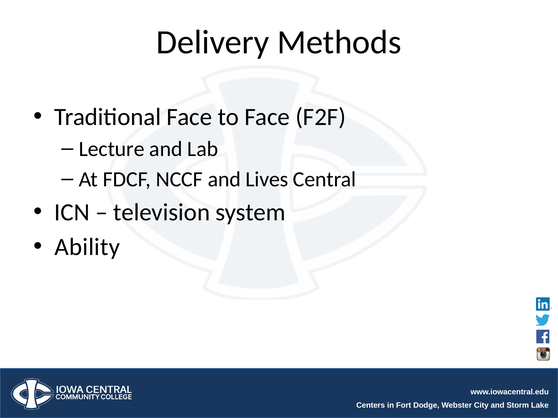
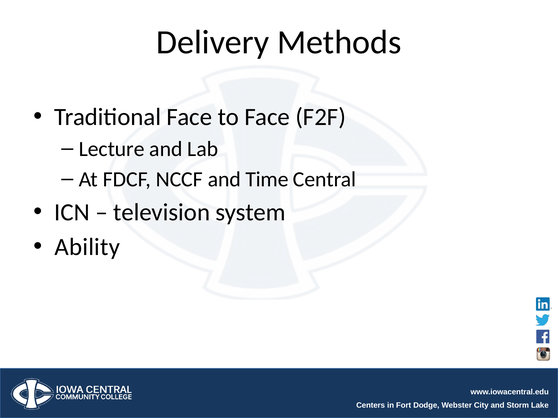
Lives: Lives -> Time
